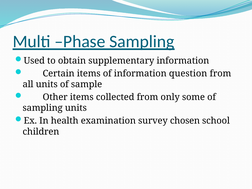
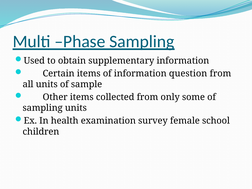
chosen: chosen -> female
